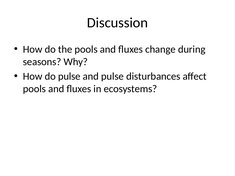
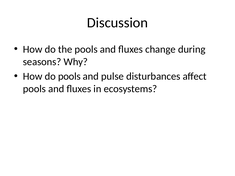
do pulse: pulse -> pools
